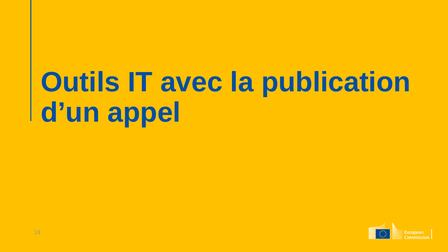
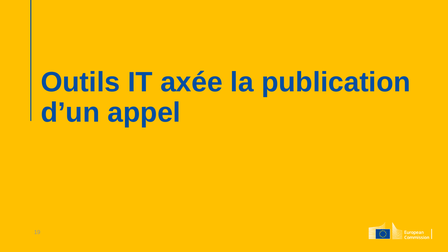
avec: avec -> axée
